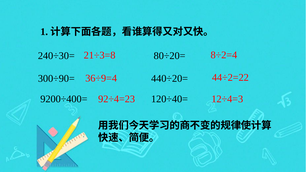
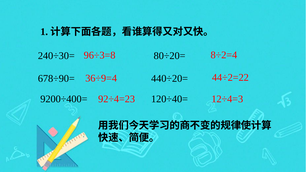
21÷3=8: 21÷3=8 -> 96÷3=8
300÷90=: 300÷90= -> 678÷90=
